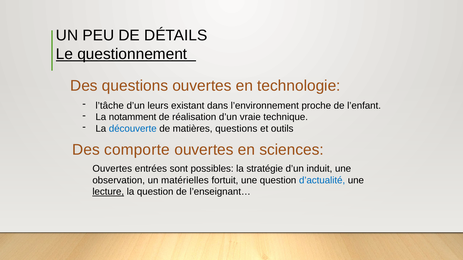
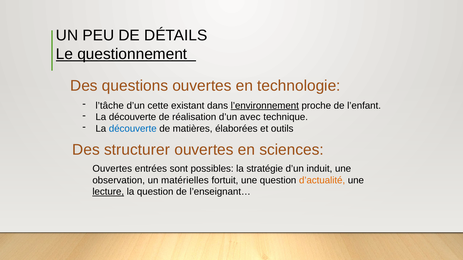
leurs: leurs -> cette
l’environnement underline: none -> present
notamment at (133, 117): notamment -> découverte
vraie: vraie -> avec
matières questions: questions -> élaborées
comporte: comporte -> structurer
d’actualité colour: blue -> orange
